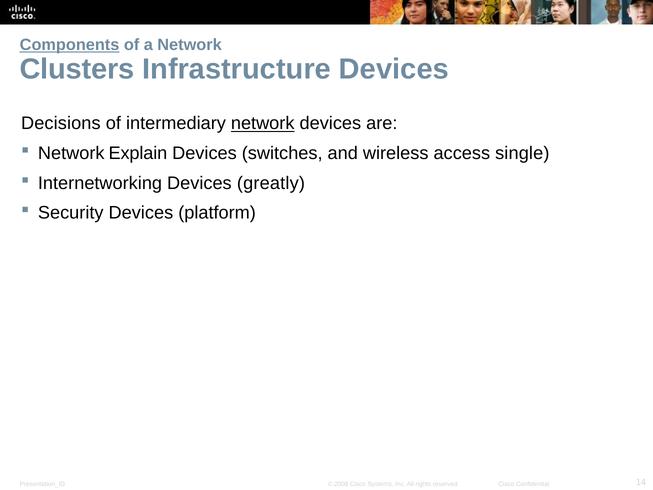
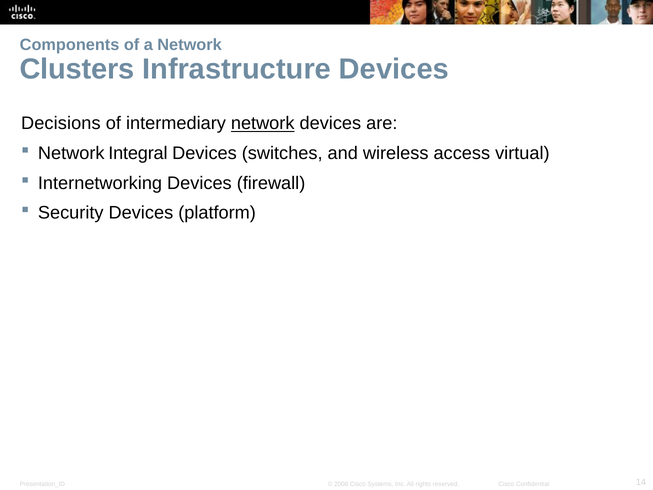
Components underline: present -> none
Explain: Explain -> Integral
single: single -> virtual
greatly: greatly -> firewall
